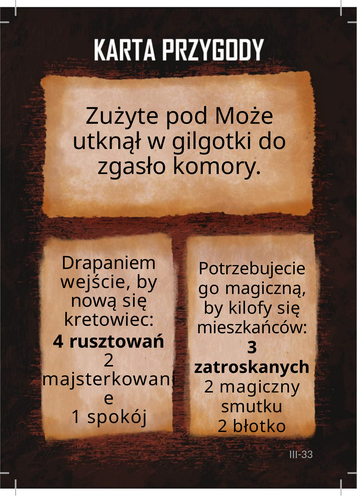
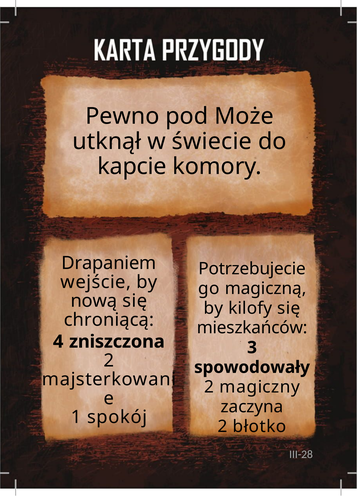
Zużyte: Zużyte -> Pewno
gilgotki: gilgotki -> świecie
zgasło: zgasło -> kapcie
kretowiec: kretowiec -> chroniącą
rusztowań: rusztowań -> zniszczona
zatroskanych: zatroskanych -> spowodowały
smutku: smutku -> zaczyna
III-33: III-33 -> III-28
